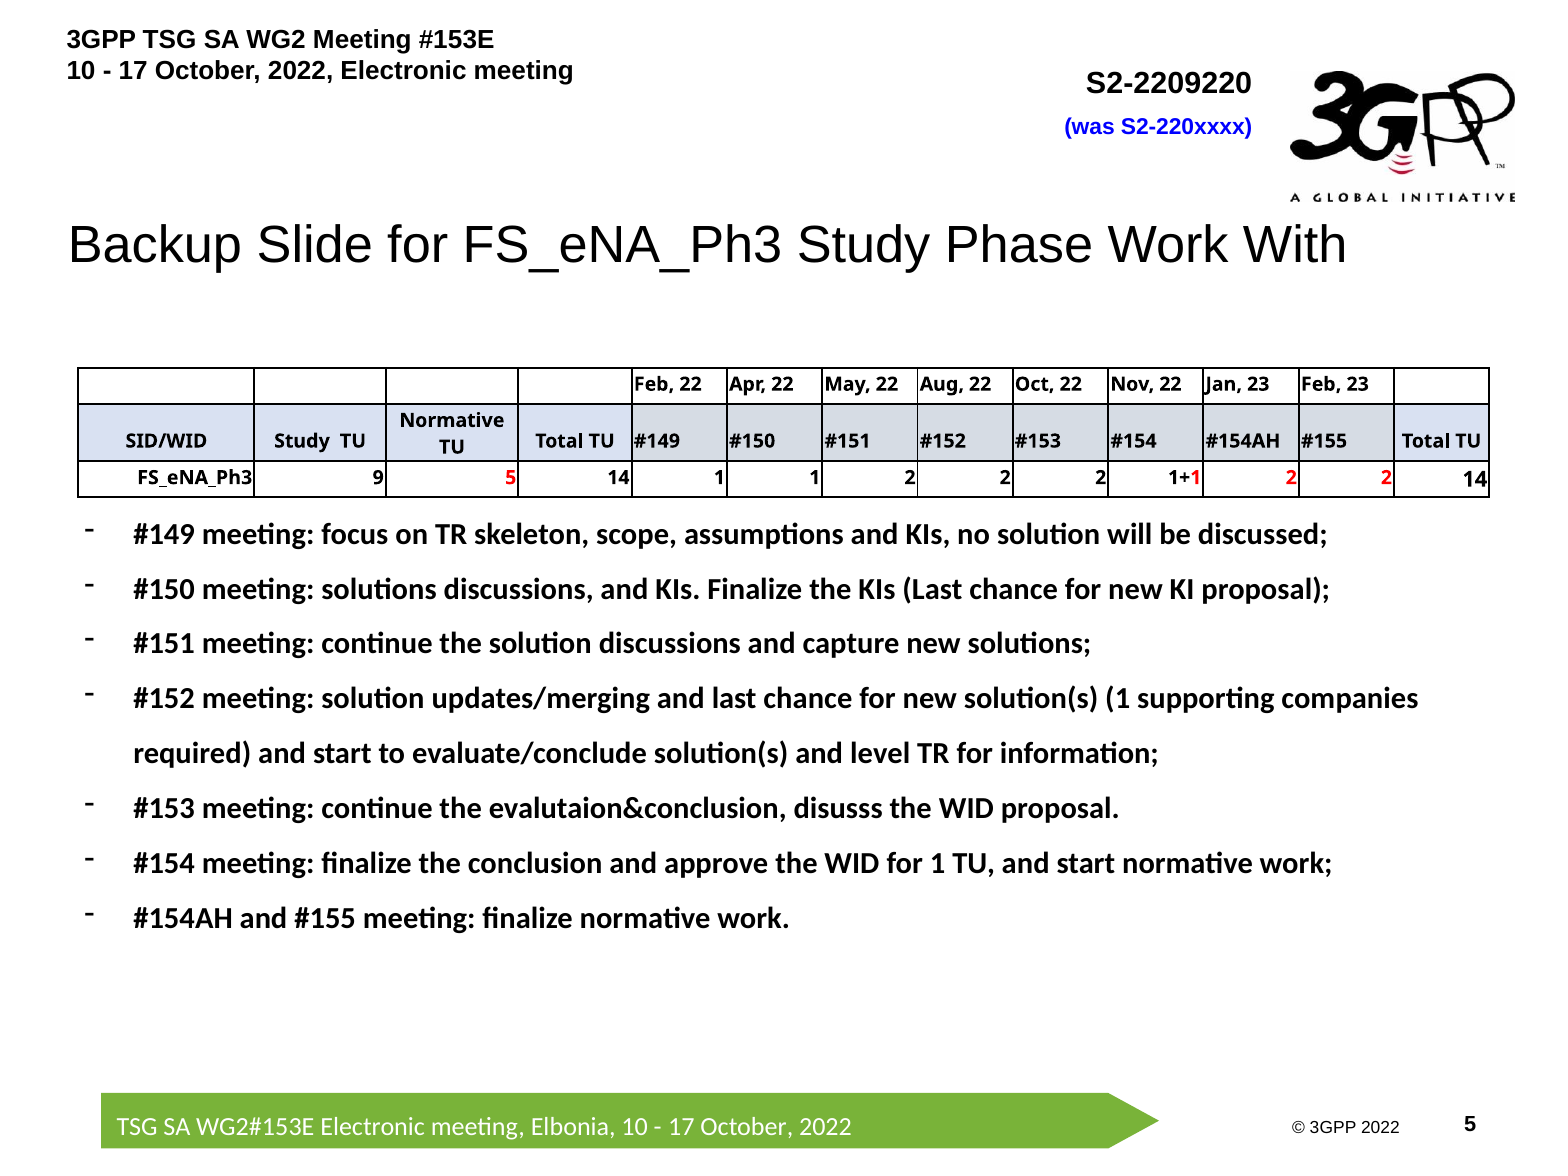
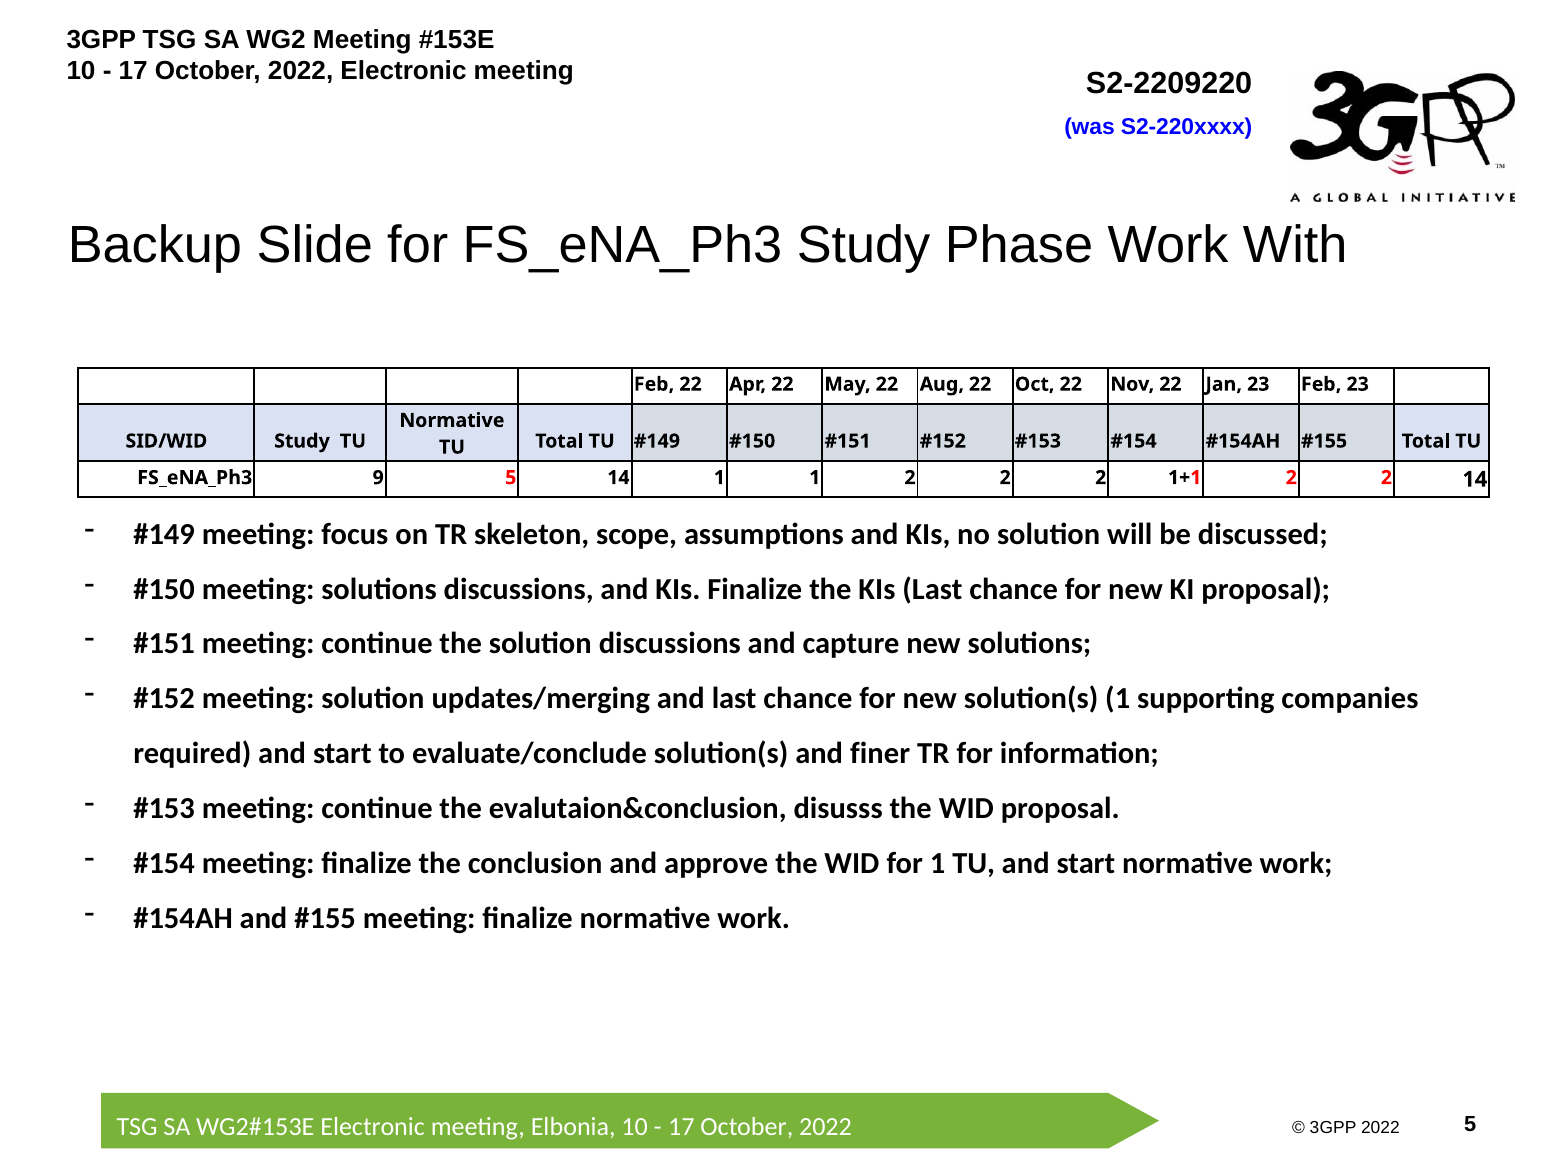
level: level -> finer
